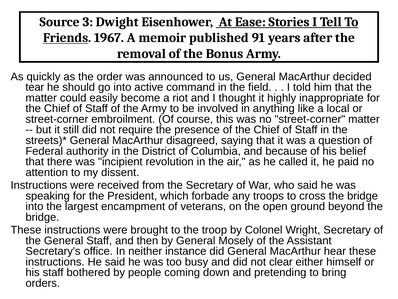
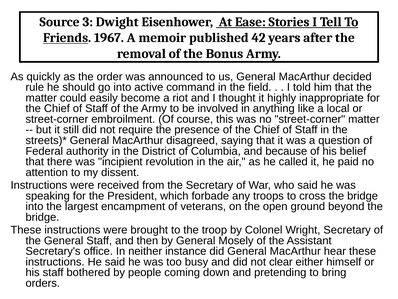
91: 91 -> 42
tear: tear -> rule
